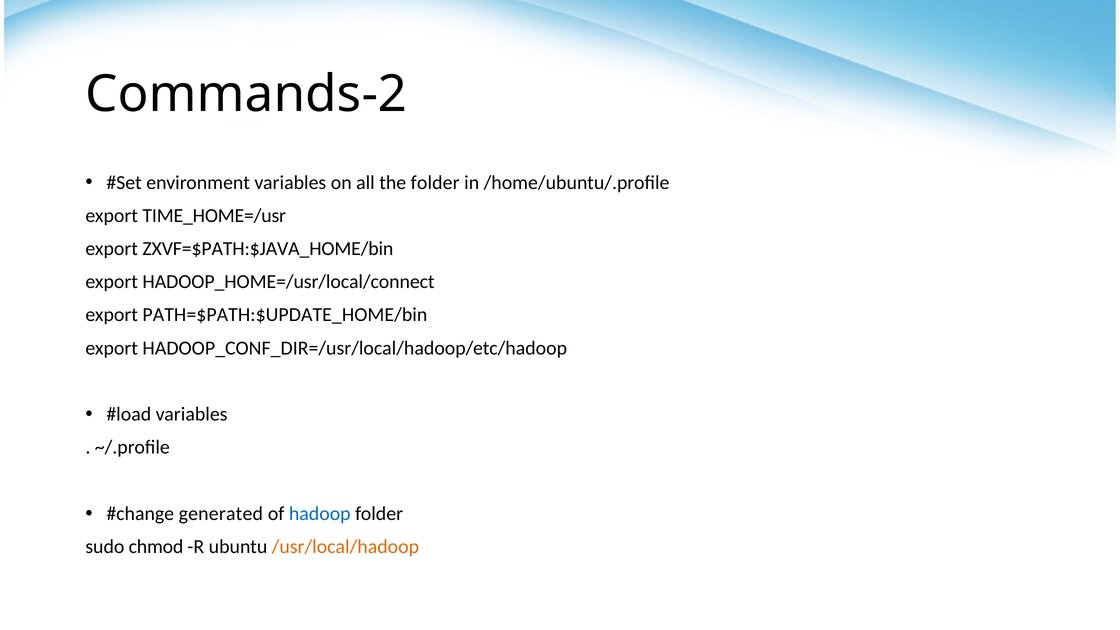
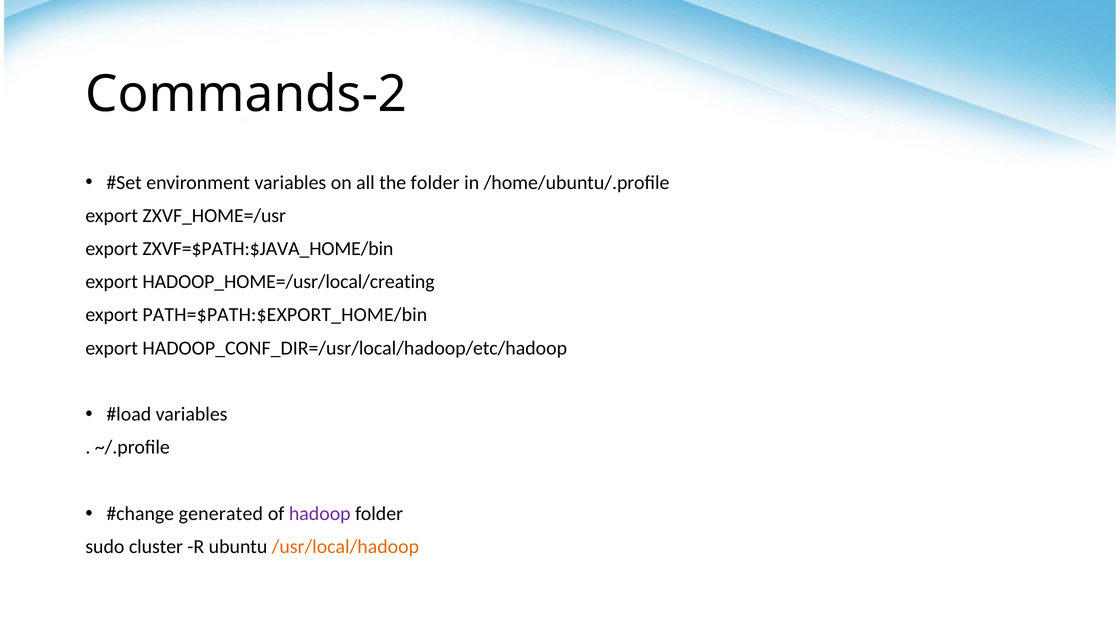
TIME_HOME=/usr: TIME_HOME=/usr -> ZXVF_HOME=/usr
HADOOP_HOME=/usr/local/connect: HADOOP_HOME=/usr/local/connect -> HADOOP_HOME=/usr/local/creating
PATH=$PATH:$UPDATE_HOME/bin: PATH=$PATH:$UPDATE_HOME/bin -> PATH=$PATH:$EXPORT_HOME/bin
hadoop colour: blue -> purple
chmod: chmod -> cluster
